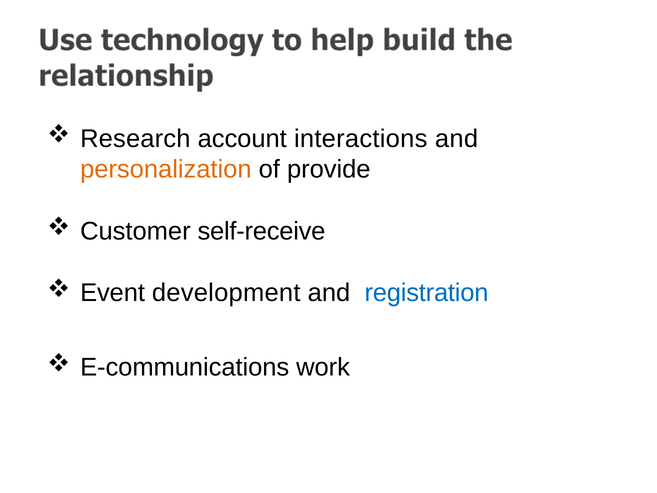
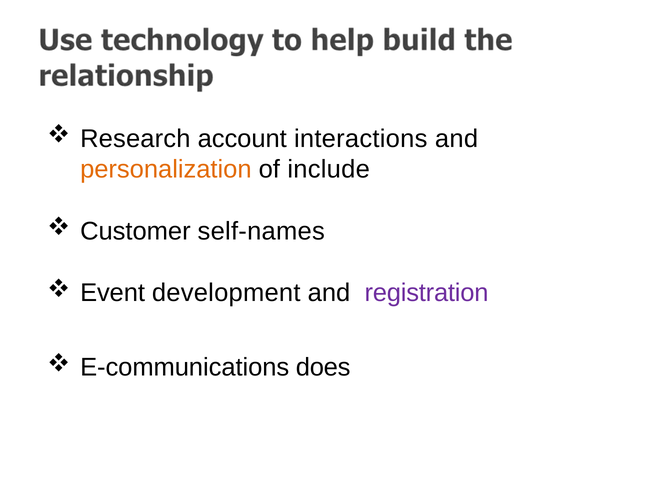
provide: provide -> include
self-receive: self-receive -> self-names
registration colour: blue -> purple
work: work -> does
